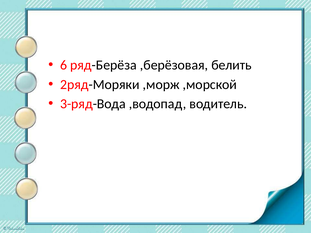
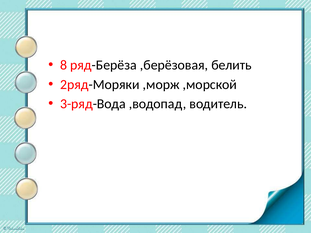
6: 6 -> 8
